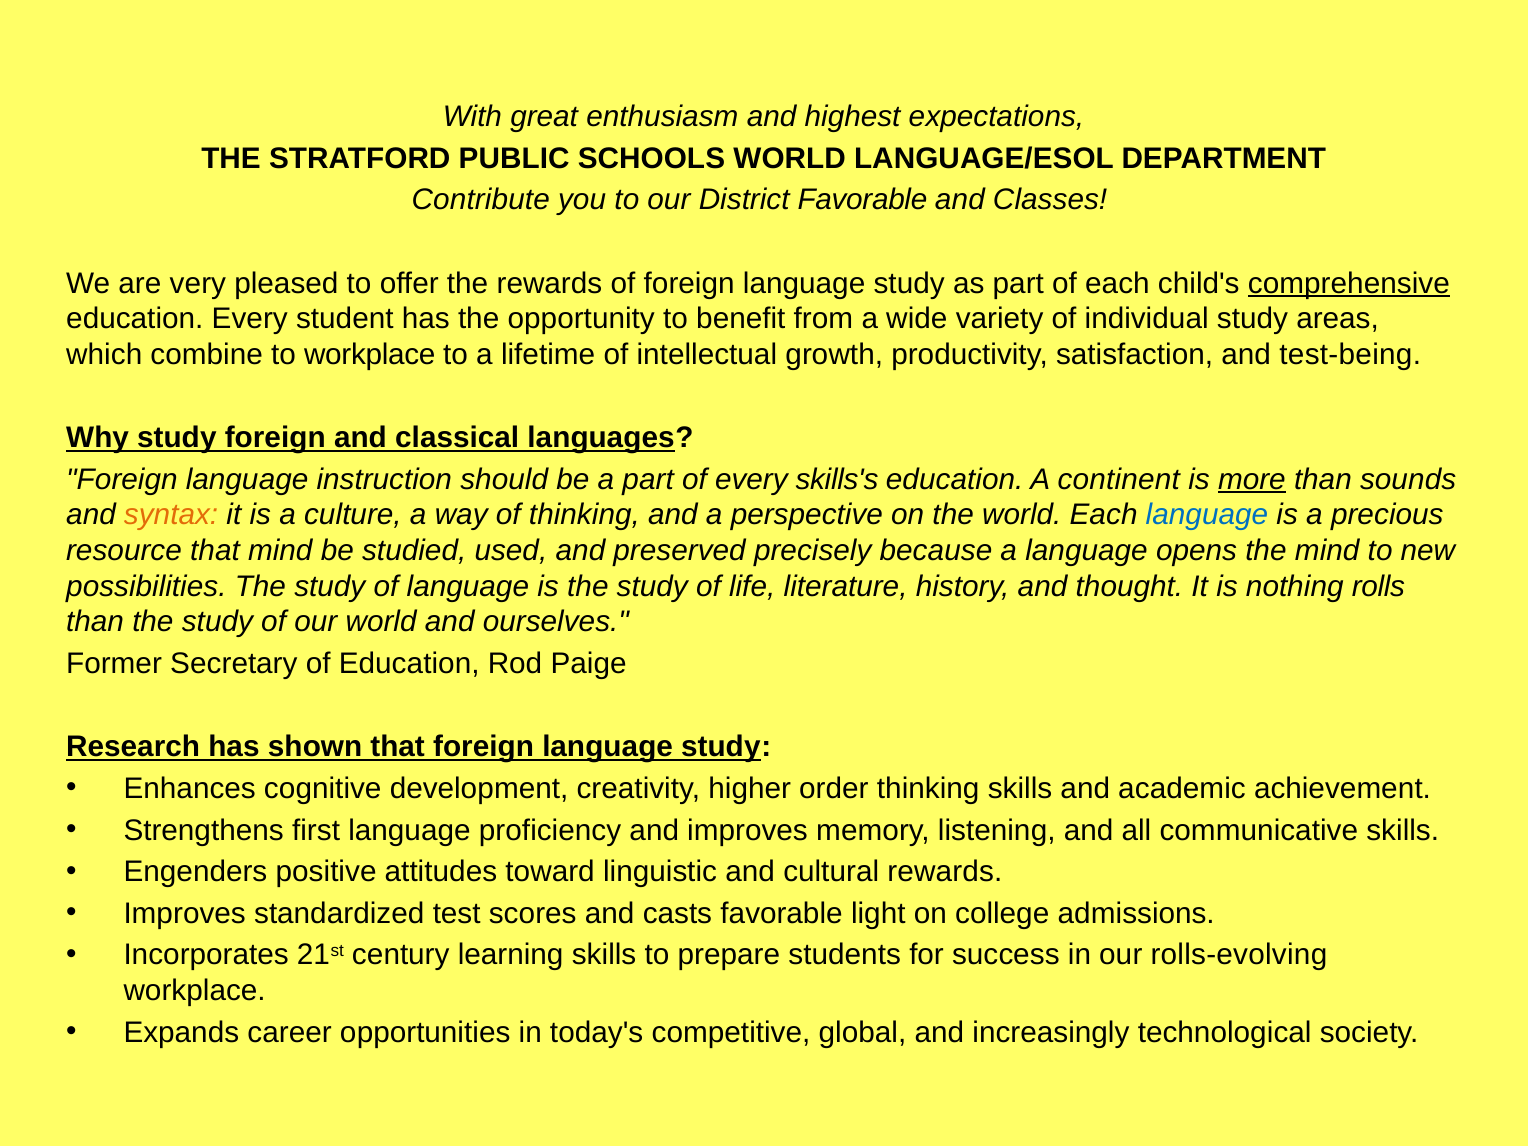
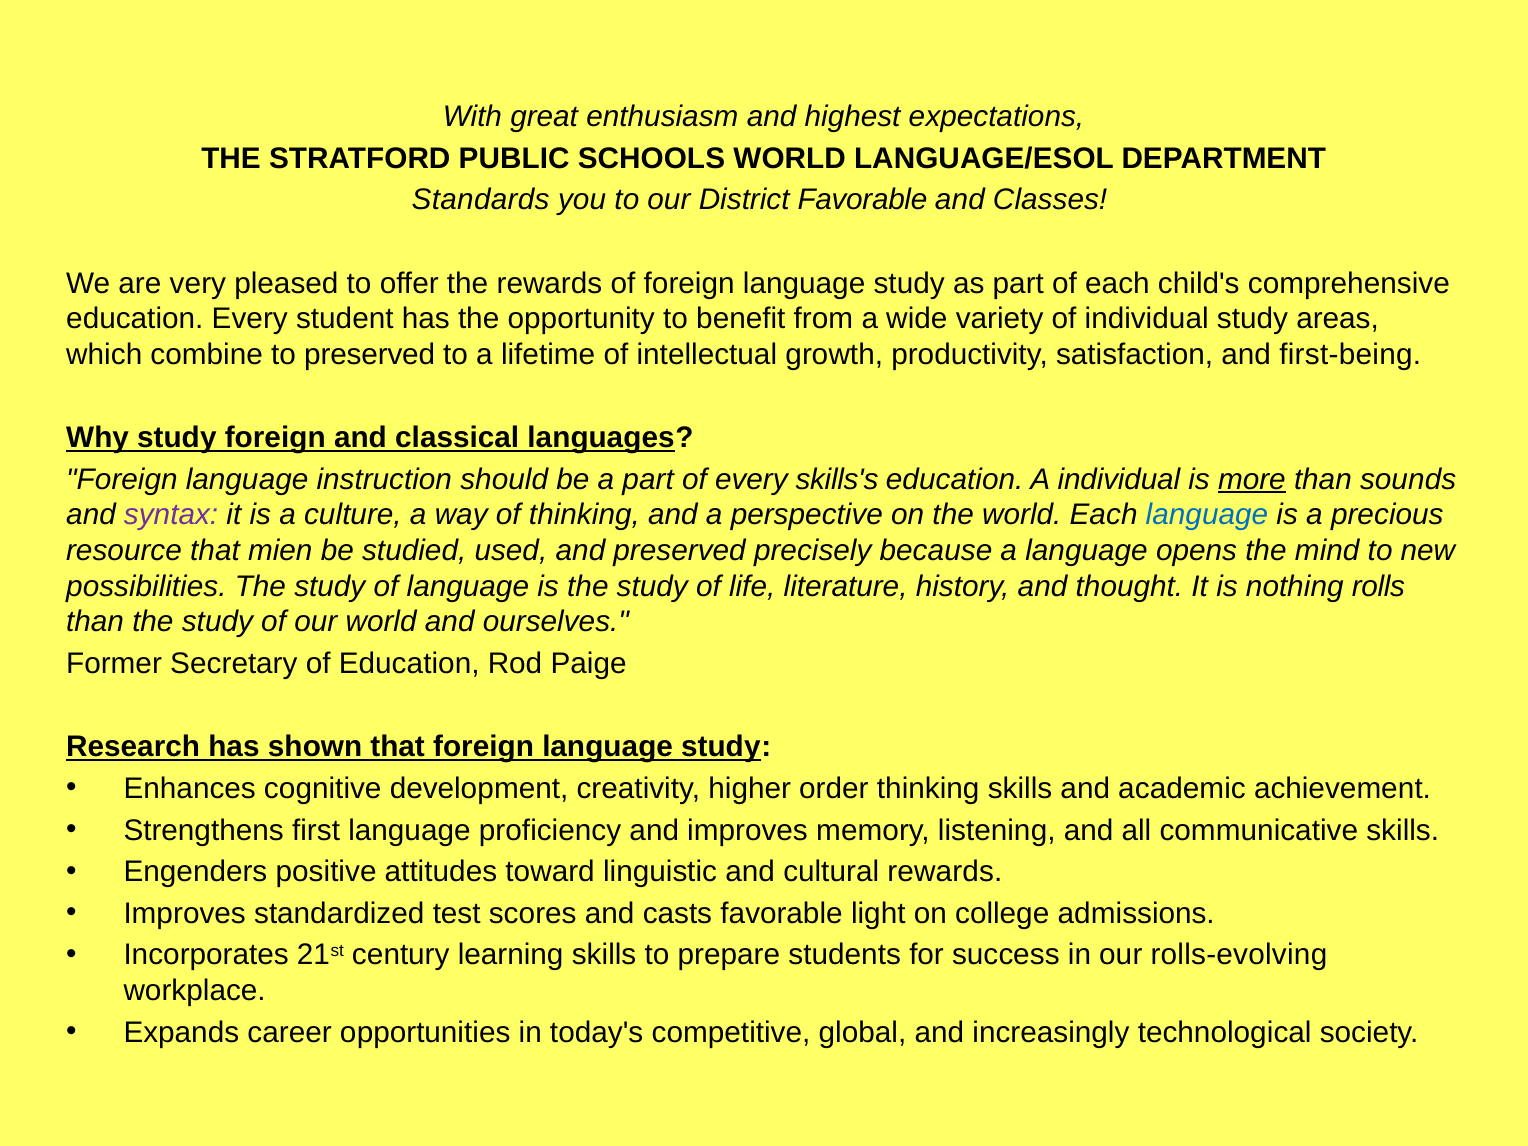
Contribute: Contribute -> Standards
comprehensive underline: present -> none
to workplace: workplace -> preserved
test-being: test-being -> first-being
A continent: continent -> individual
syntax colour: orange -> purple
that mind: mind -> mien
